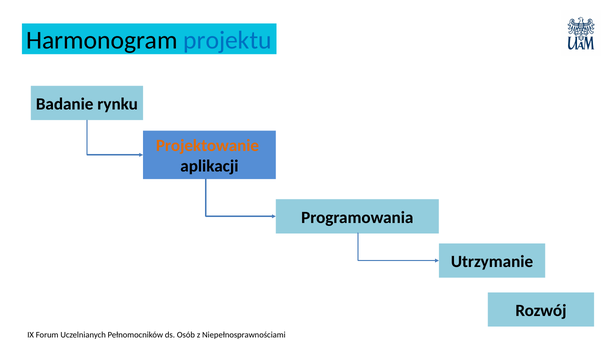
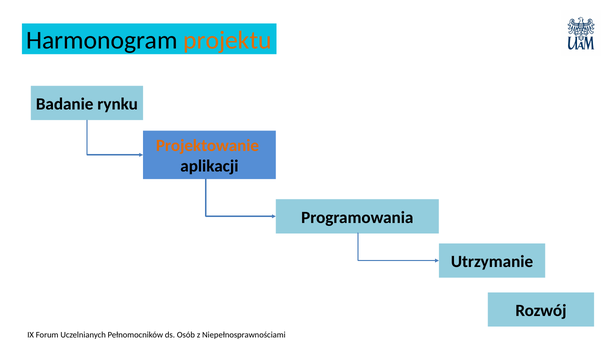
projektu colour: blue -> orange
